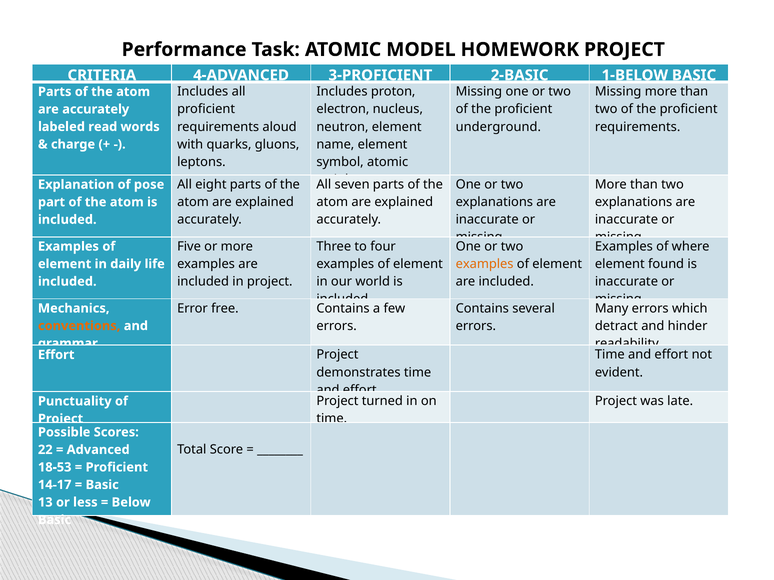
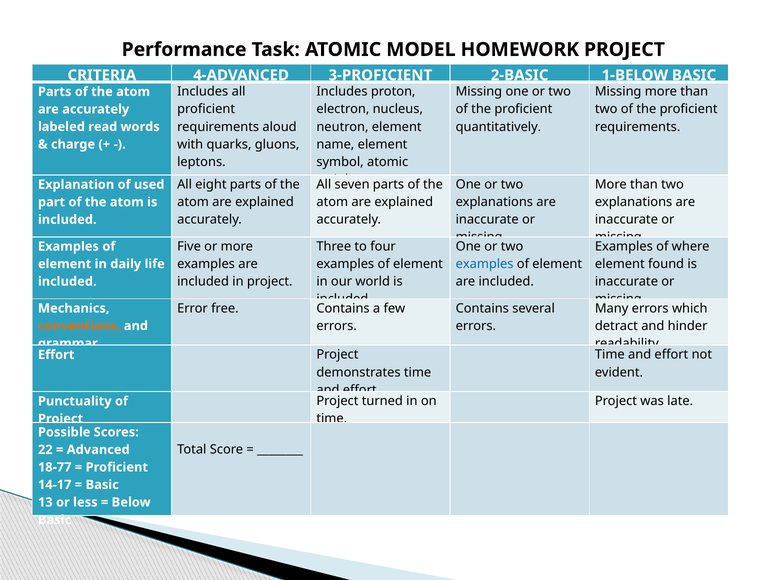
underground: underground -> quantitatively
pose: pose -> used
examples at (485, 264) colour: orange -> blue
18-53: 18-53 -> 18-77
